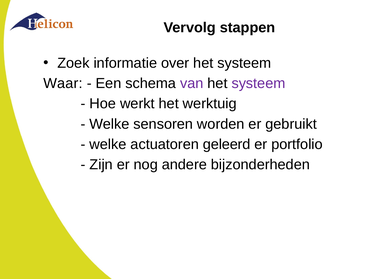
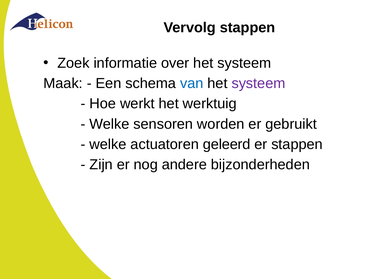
Waar: Waar -> Maak
van colour: purple -> blue
er portfolio: portfolio -> stappen
